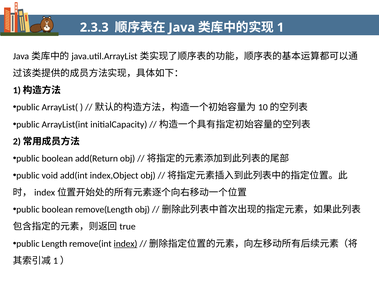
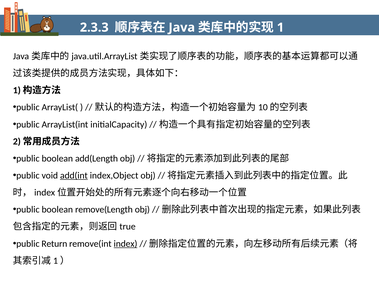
add(Return: add(Return -> add(Length
add(int underline: none -> present
Length: Length -> Return
